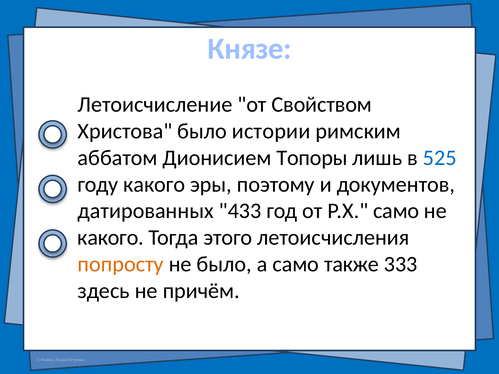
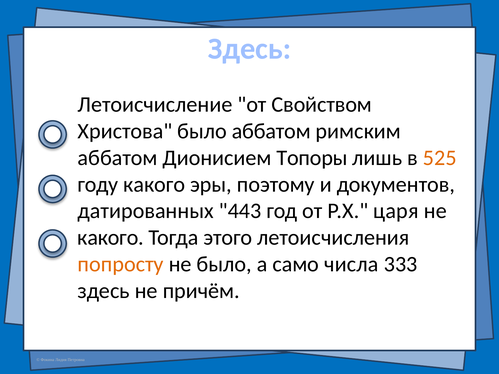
Князе at (250, 49): Князе -> Здесь
было истории: истории -> аббатом
525 colour: blue -> orange
433: 433 -> 443
Р.Х само: само -> царя
также: также -> числа
